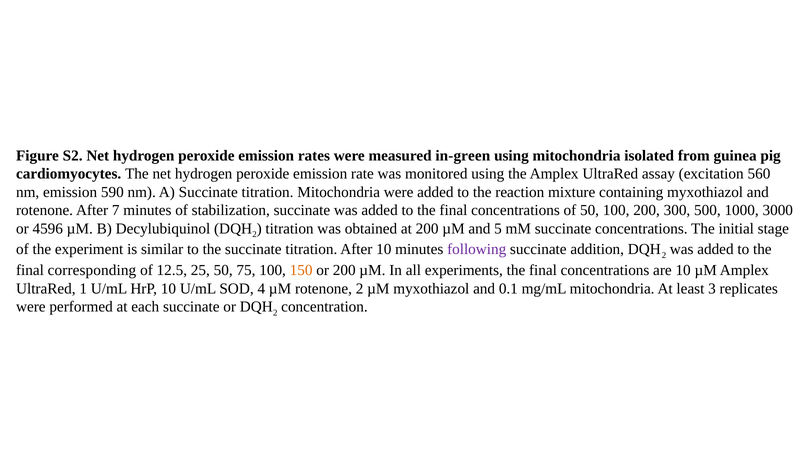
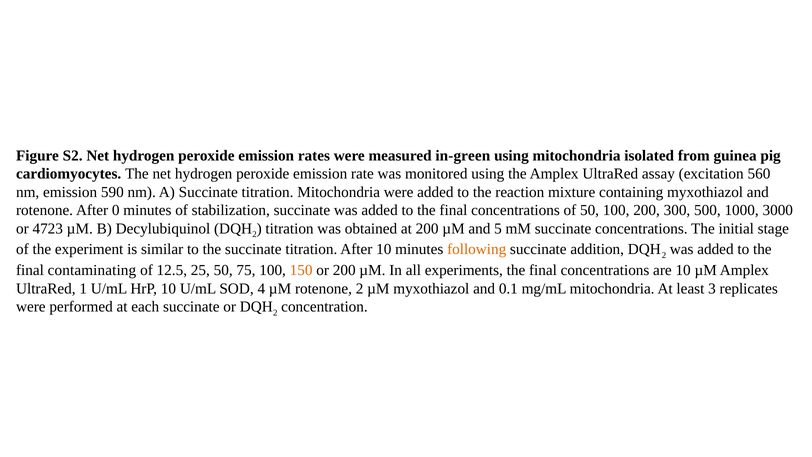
7: 7 -> 0
4596: 4596 -> 4723
following colour: purple -> orange
corresponding: corresponding -> contaminating
